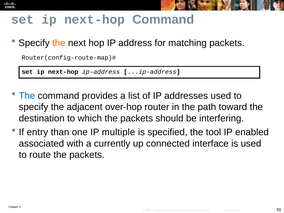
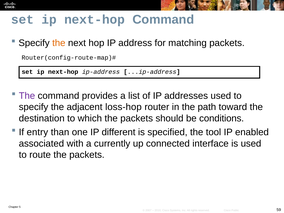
The at (27, 96) colour: blue -> purple
over-hop: over-hop -> loss-hop
interfering: interfering -> conditions
multiple: multiple -> different
